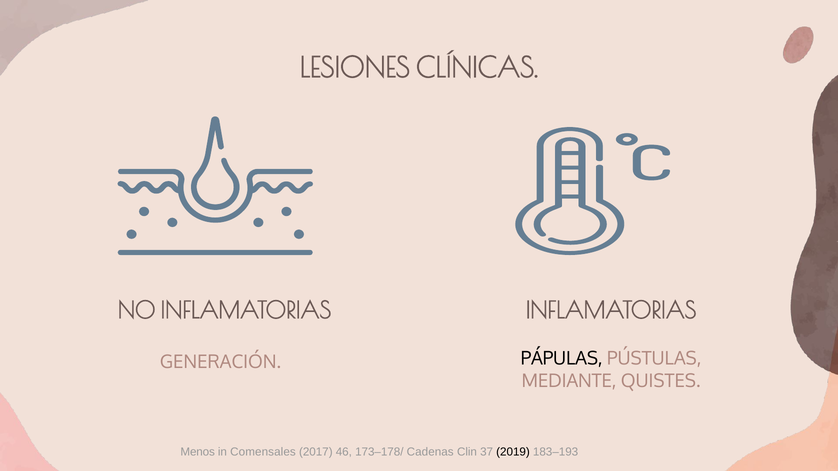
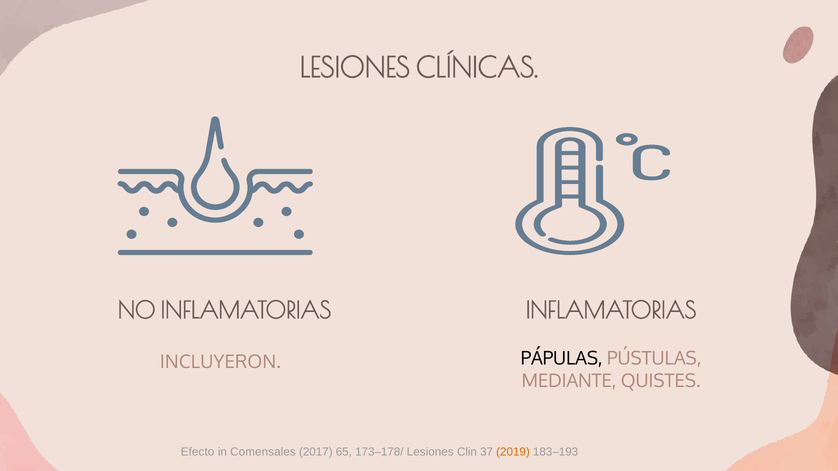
GENERACIÓN: GENERACIÓN -> INCLUYERON
Menos: Menos -> Efecto
46: 46 -> 65
173–178/ Cadenas: Cadenas -> Lesiones
2019 colour: black -> orange
